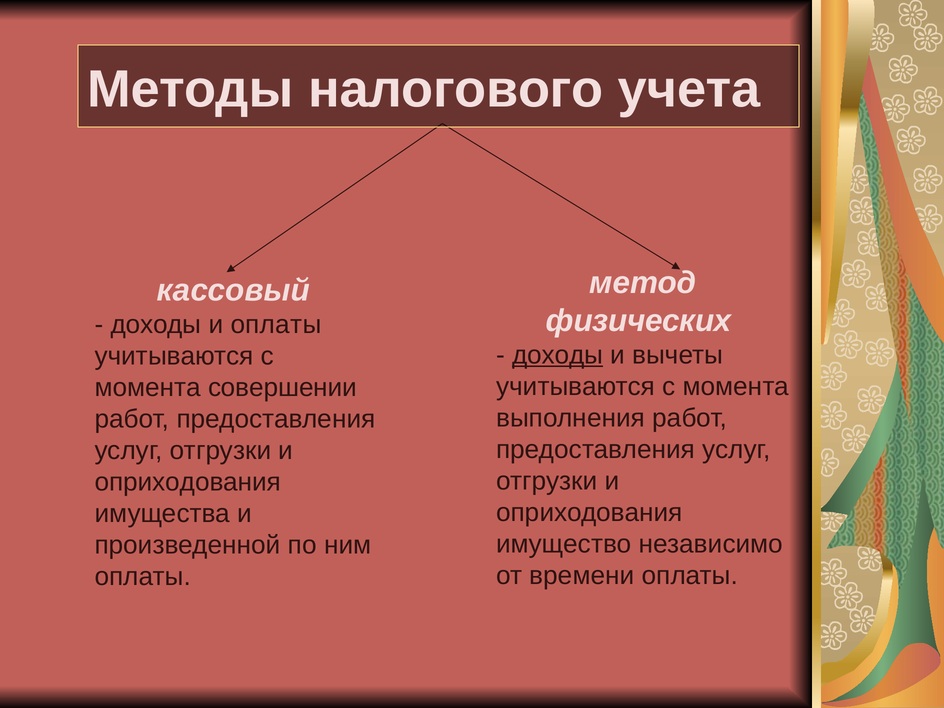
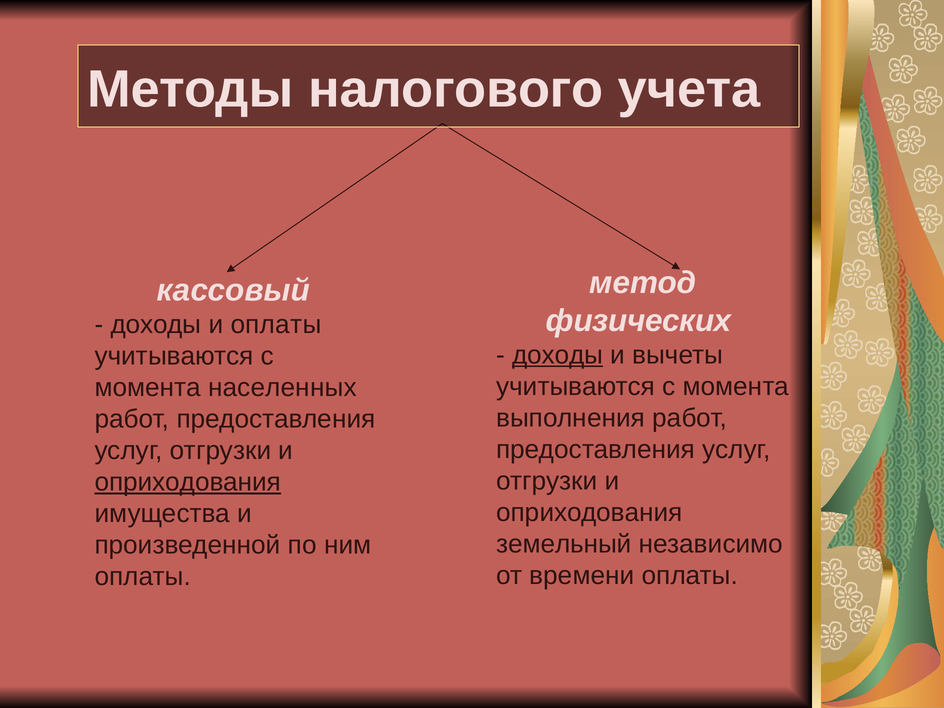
совершении: совершении -> населенных
оприходования at (188, 482) underline: none -> present
имущество: имущество -> земельный
